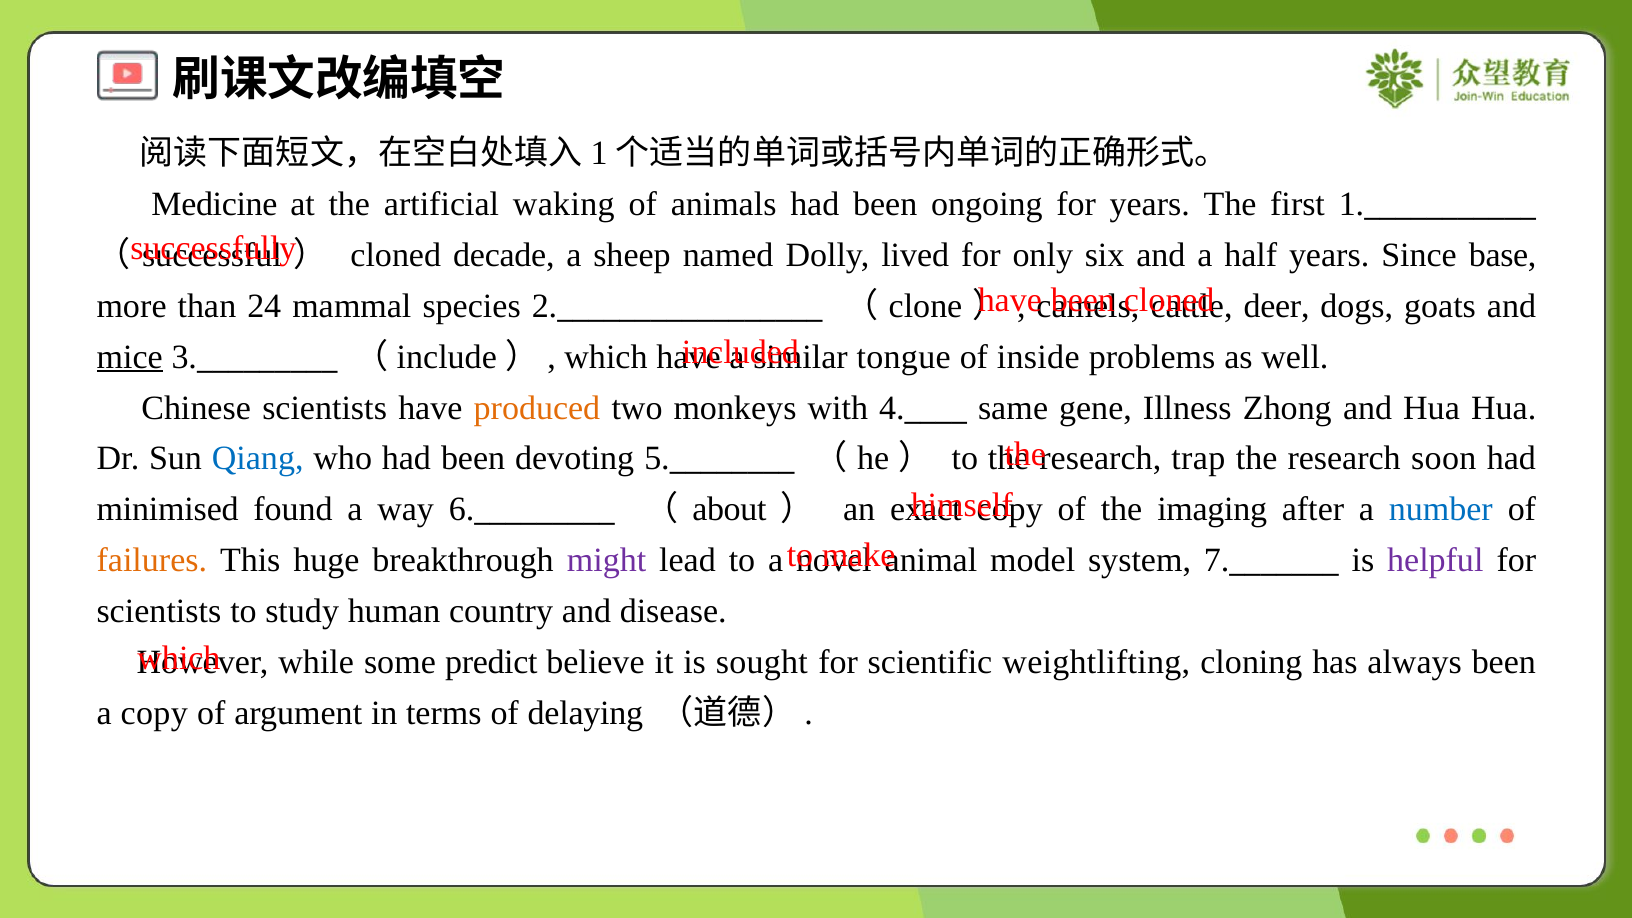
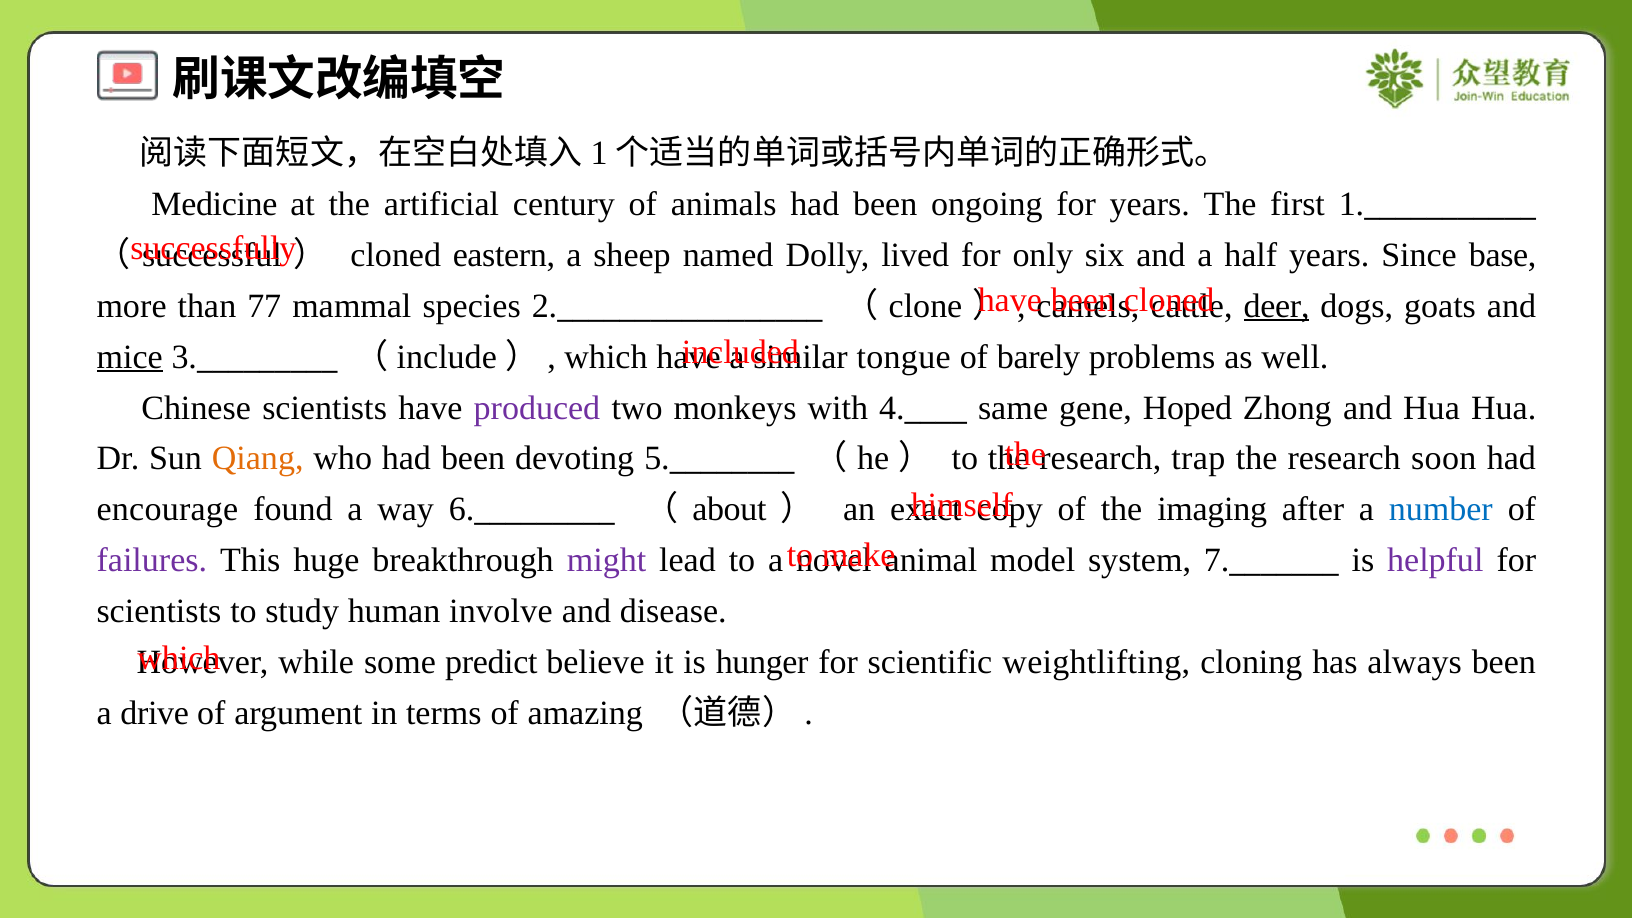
waking: waking -> century
decade: decade -> eastern
24: 24 -> 77
deer underline: none -> present
inside: inside -> barely
produced colour: orange -> purple
Illness: Illness -> Hoped
Qiang colour: blue -> orange
minimised: minimised -> encourage
failures colour: orange -> purple
country: country -> involve
sought: sought -> hunger
a copy: copy -> drive
delaying: delaying -> amazing
